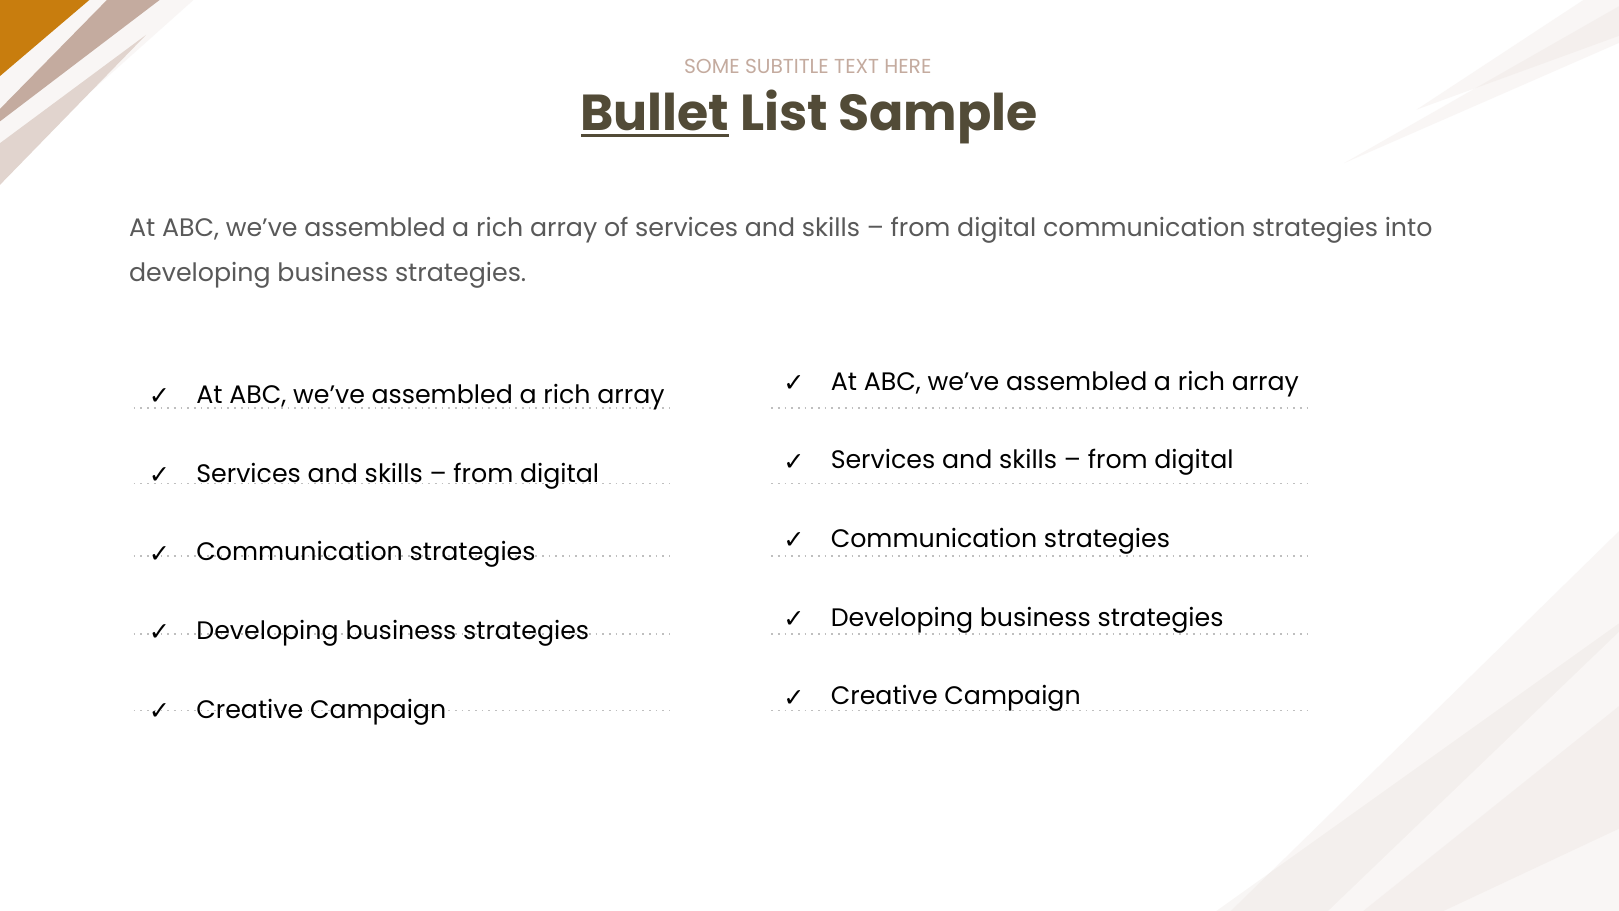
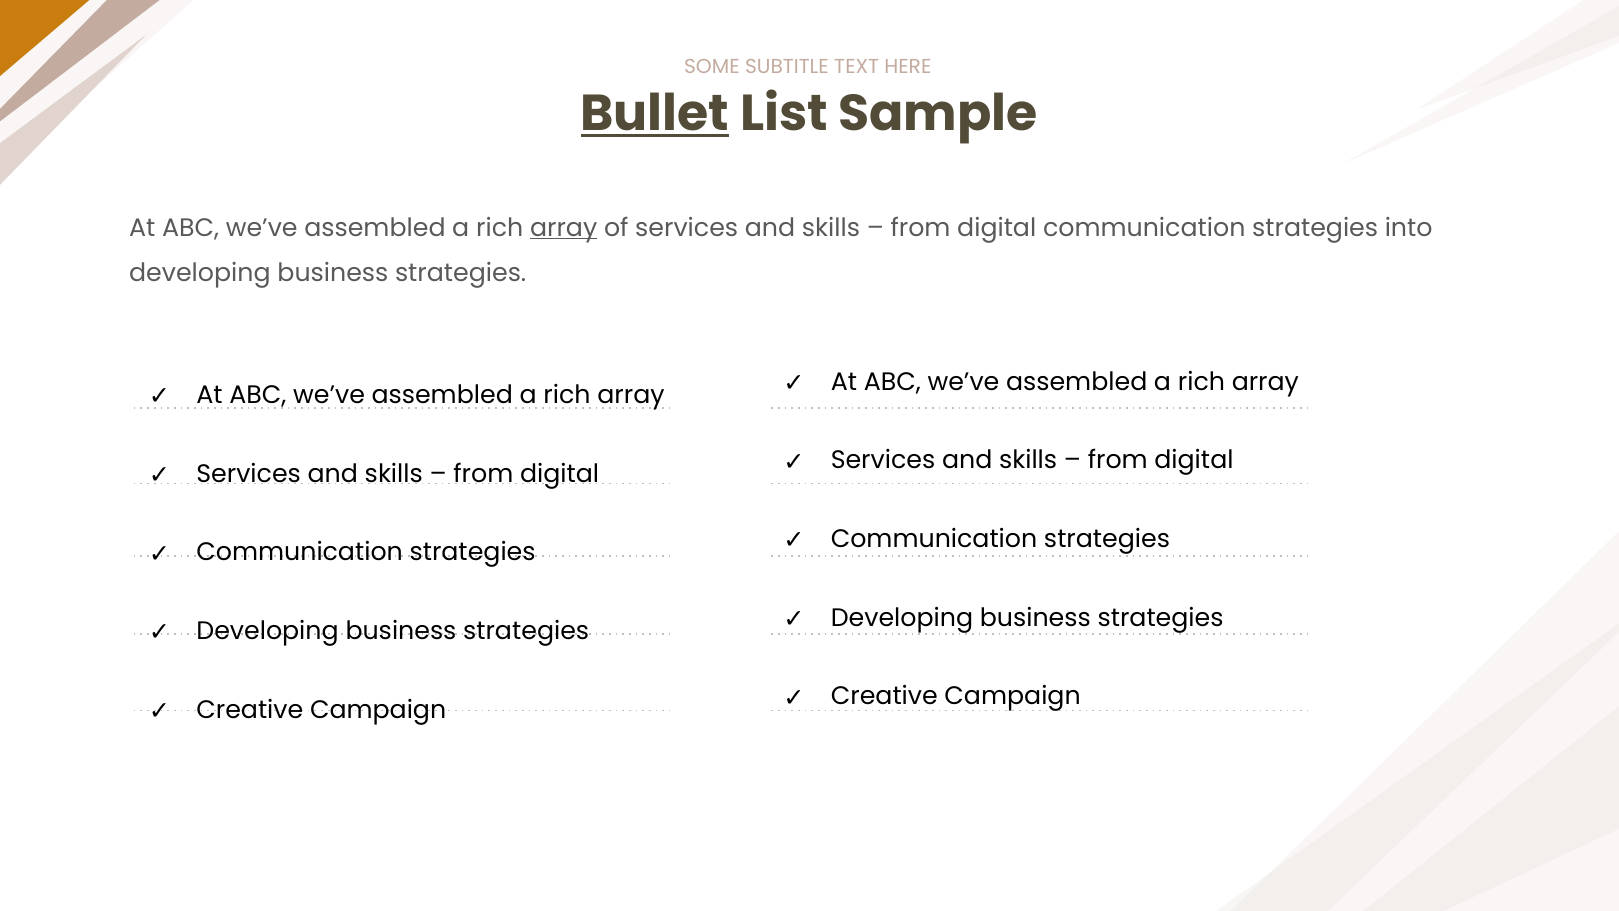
array at (564, 228) underline: none -> present
